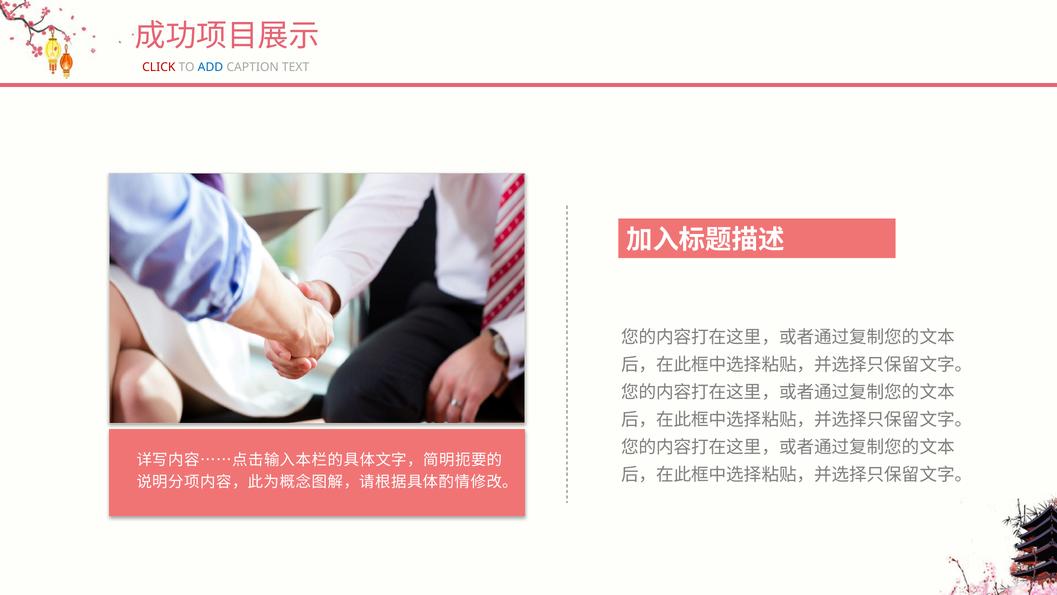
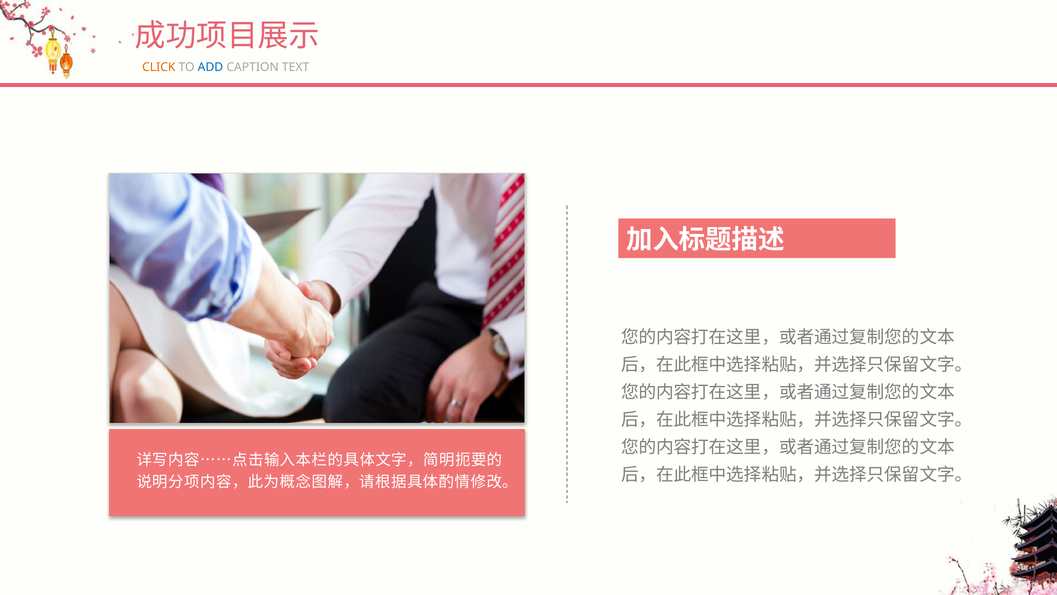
CLICK colour: red -> orange
